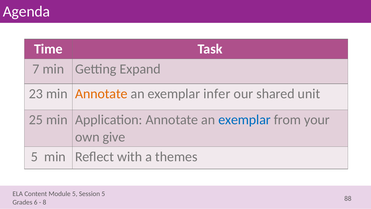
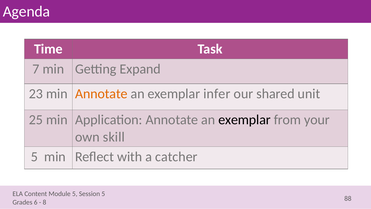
exemplar at (244, 120) colour: blue -> black
give: give -> skill
themes: themes -> catcher
